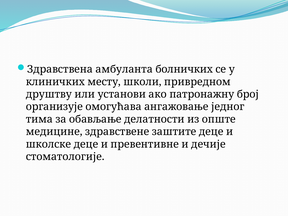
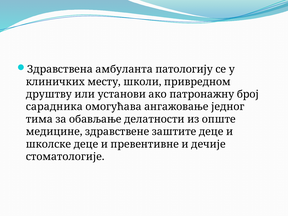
болничких: болничких -> патологију
организује: организује -> сарадника
